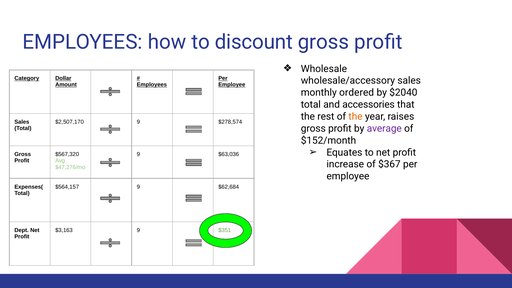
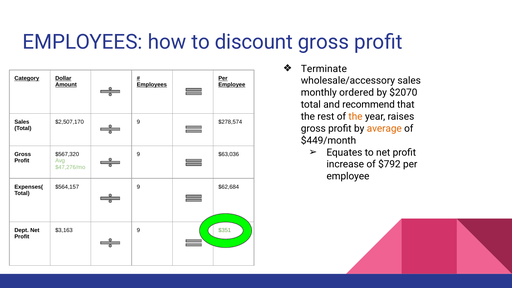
Wholesale: Wholesale -> Terminate
$2040: $2040 -> $2070
accessories: accessories -> recommend
average colour: purple -> orange
$152/month: $152/month -> $449/month
$367: $367 -> $792
